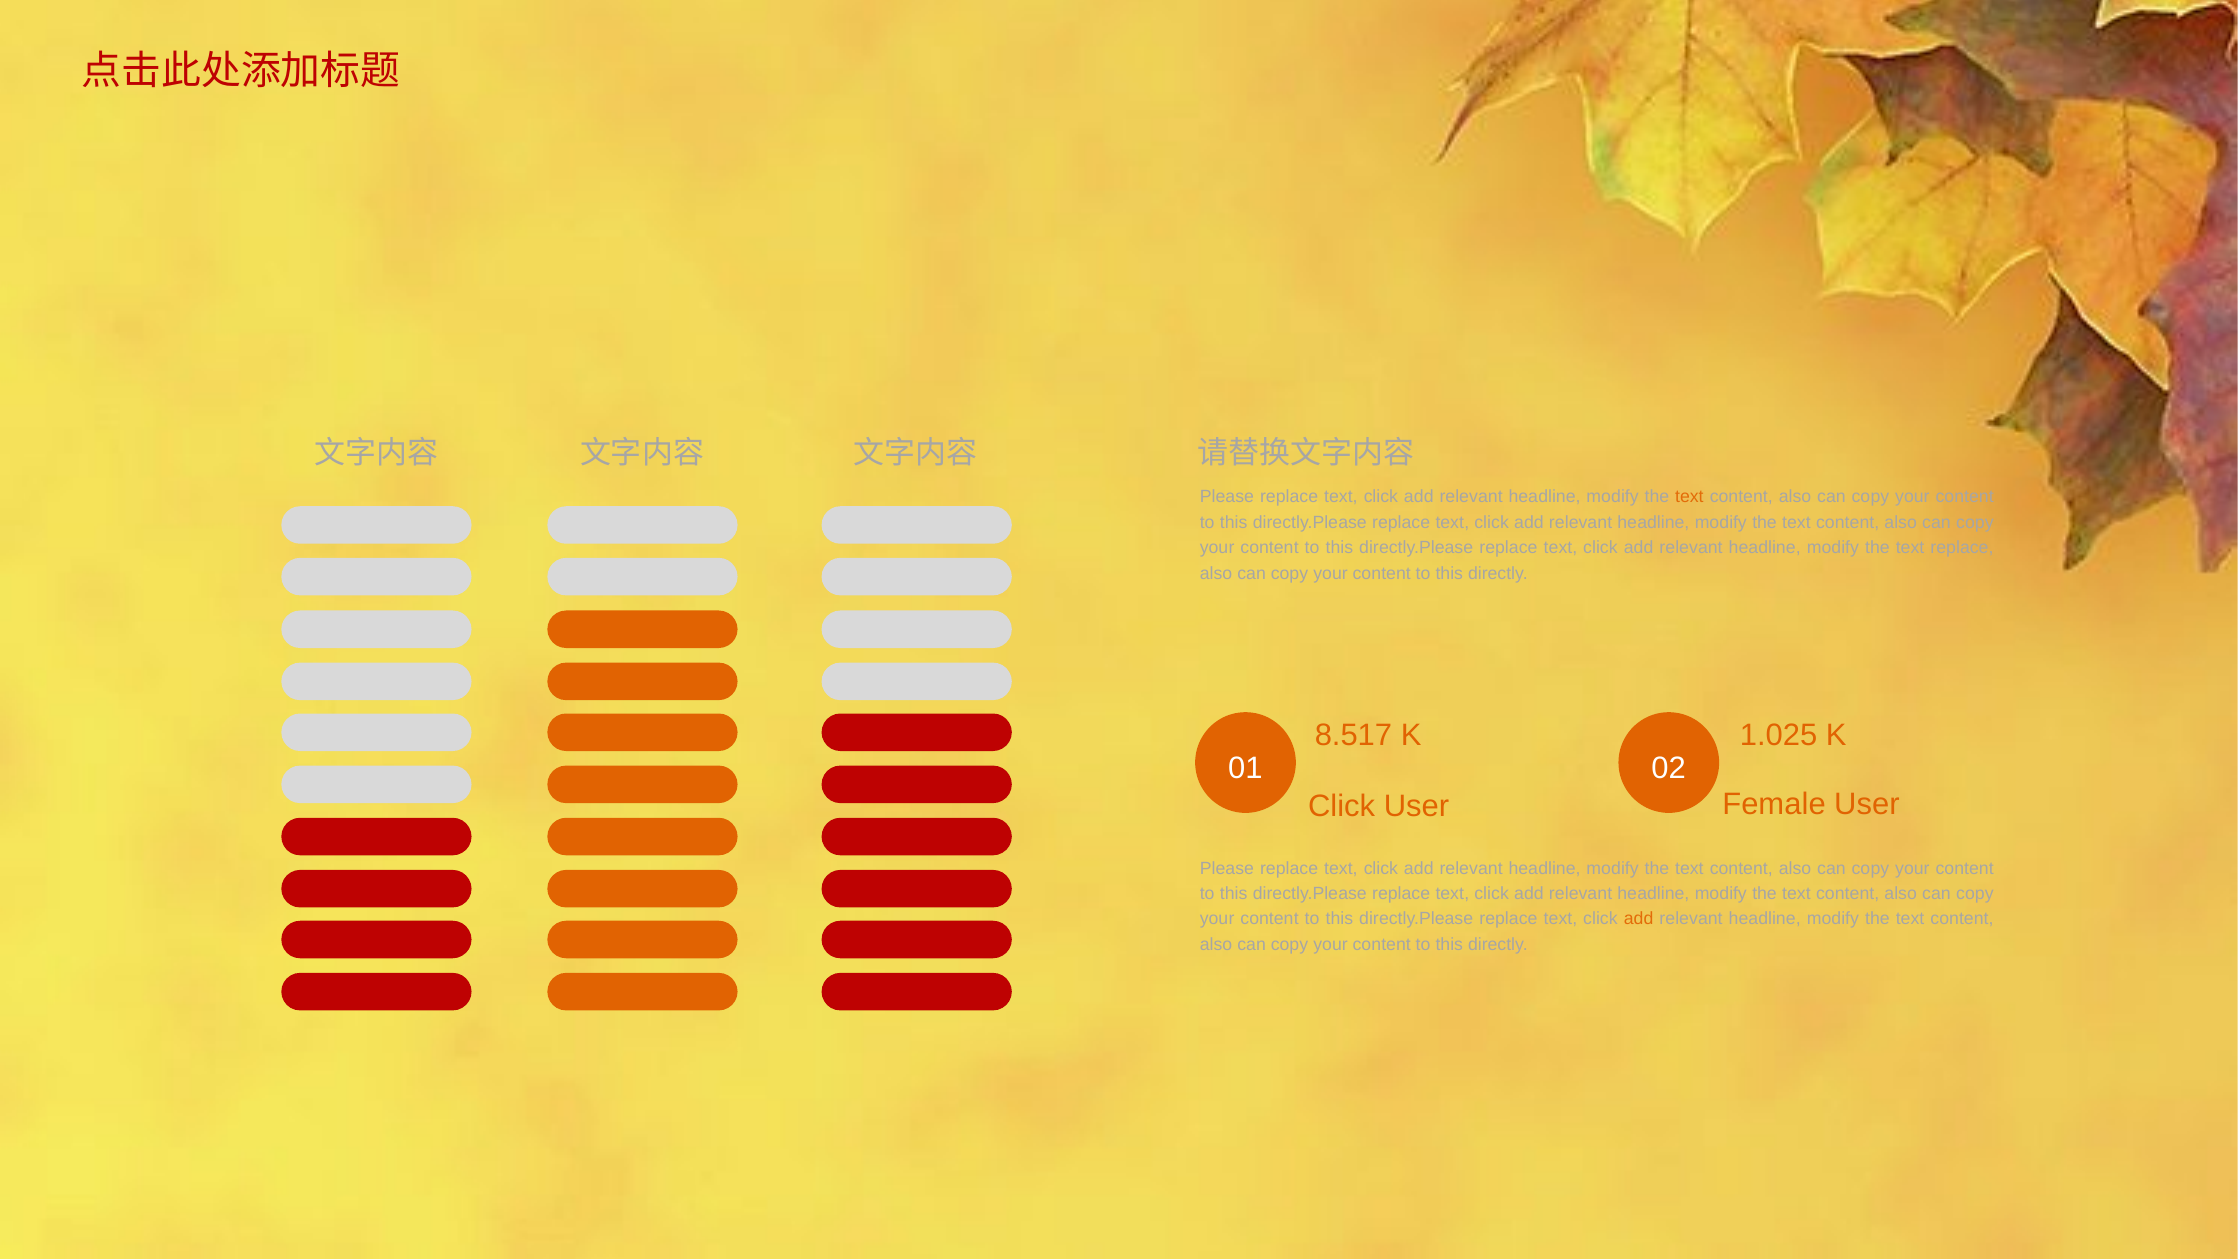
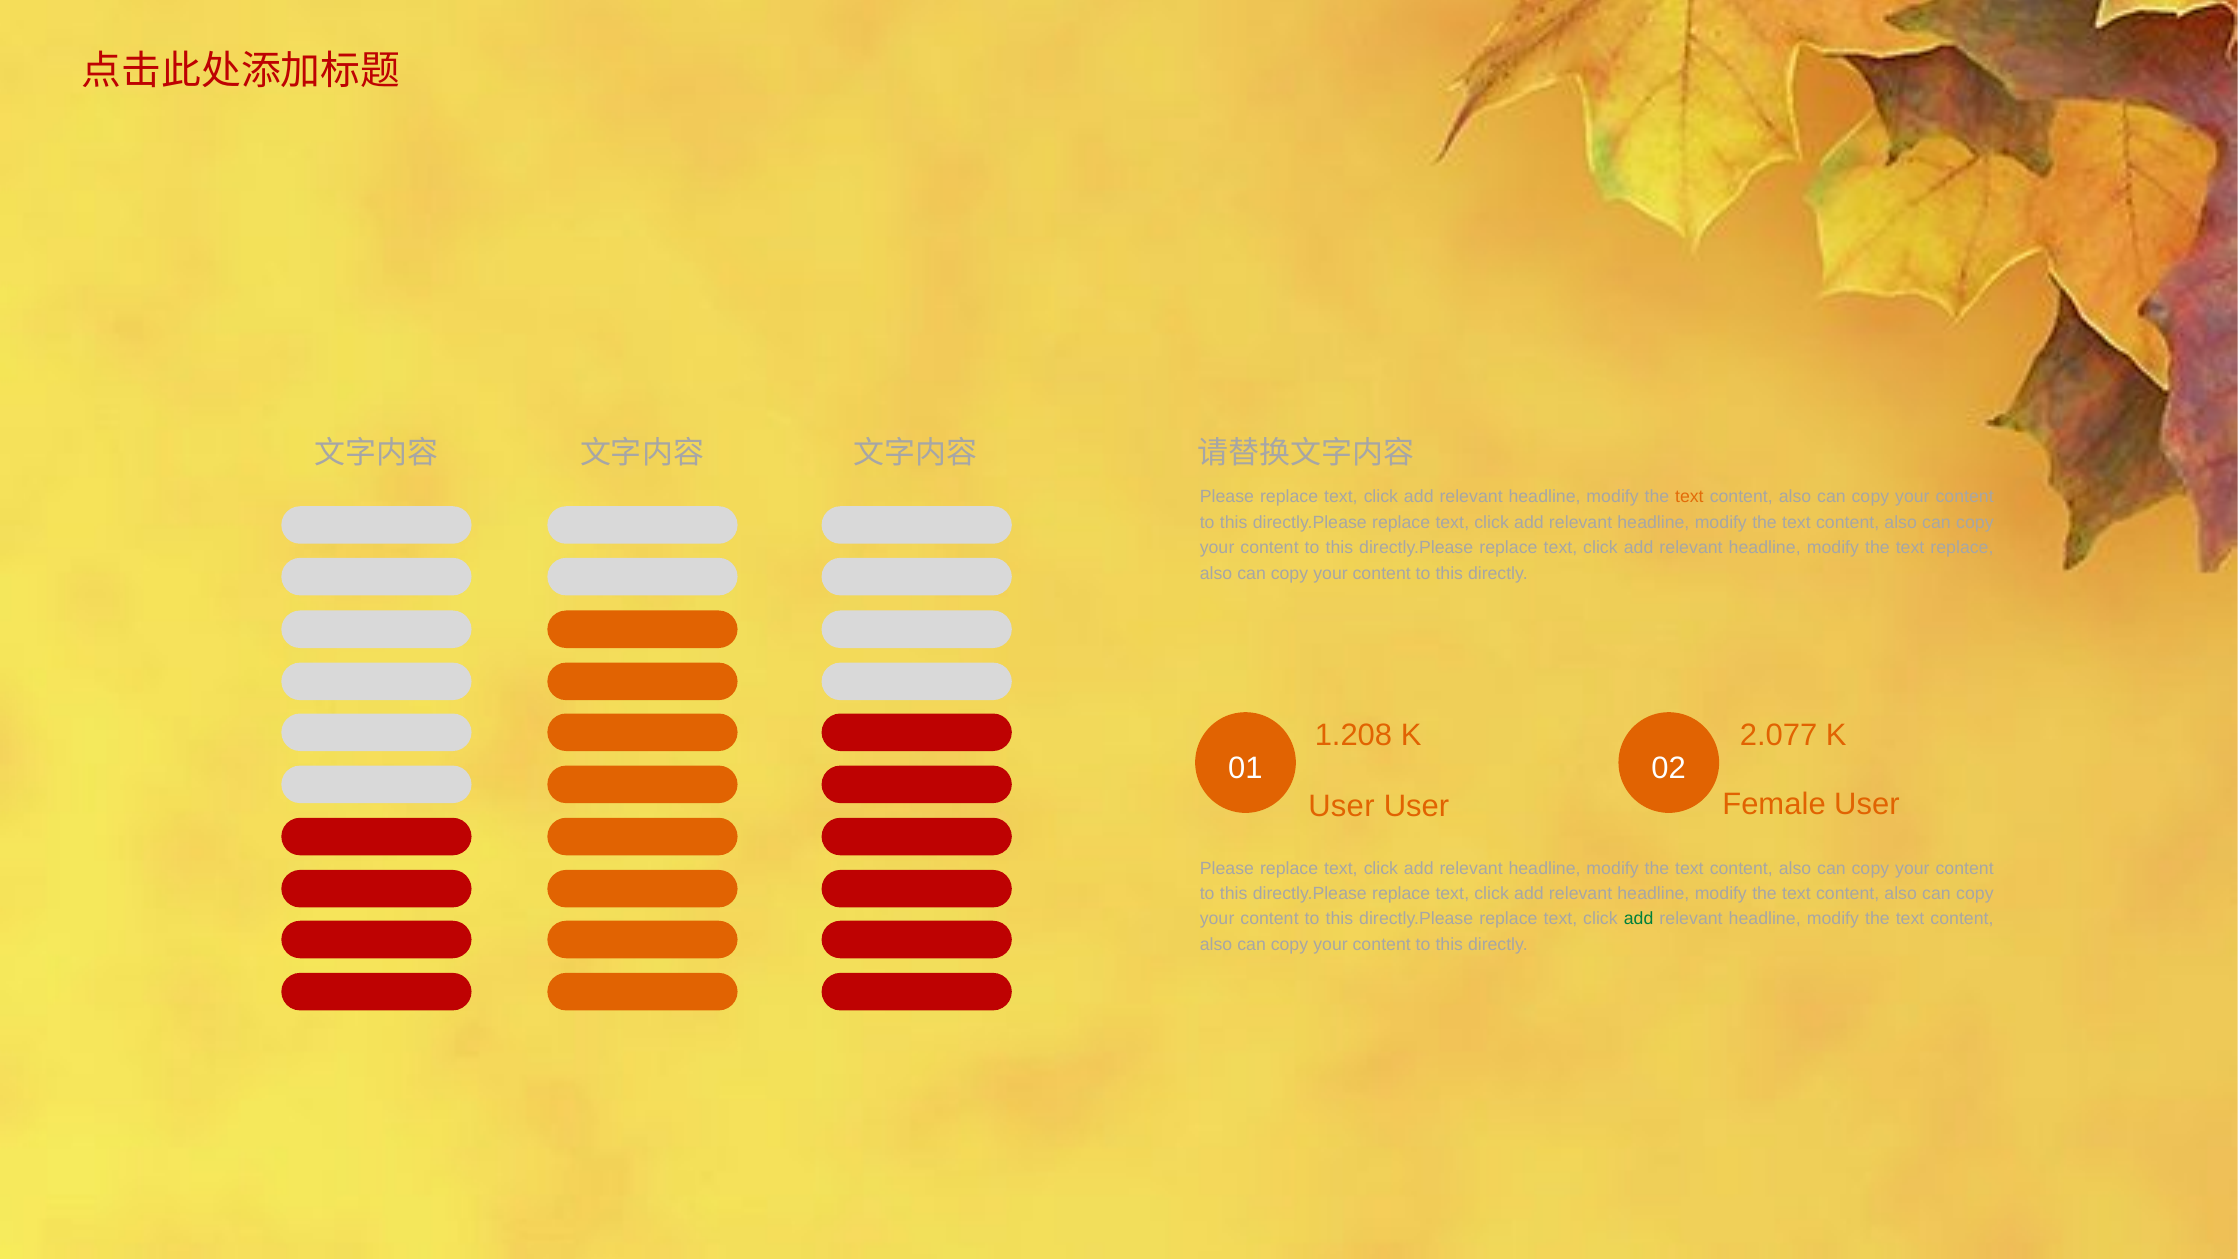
8.517: 8.517 -> 1.208
1.025: 1.025 -> 2.077
Click at (1342, 806): Click -> User
add at (1639, 919) colour: orange -> green
